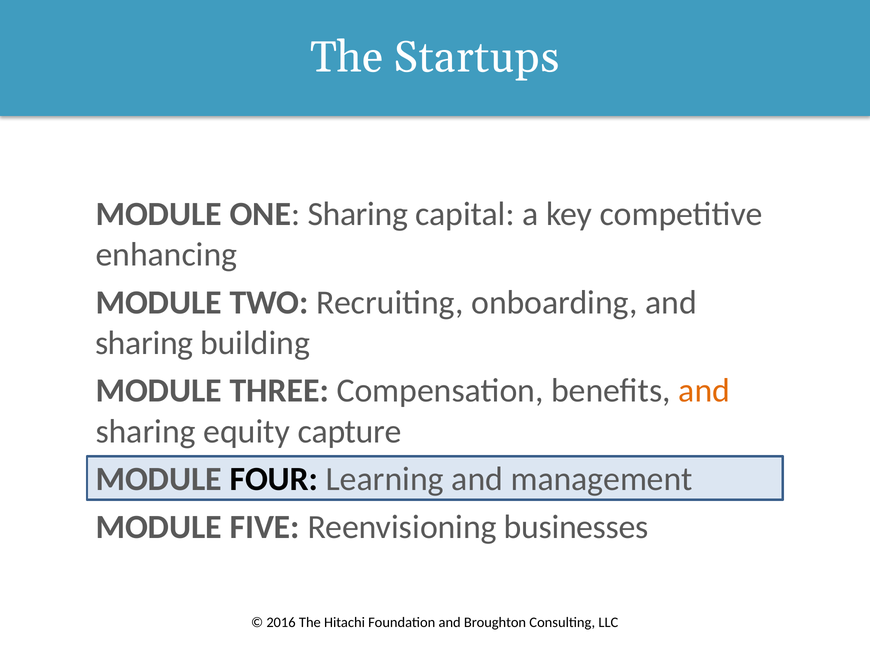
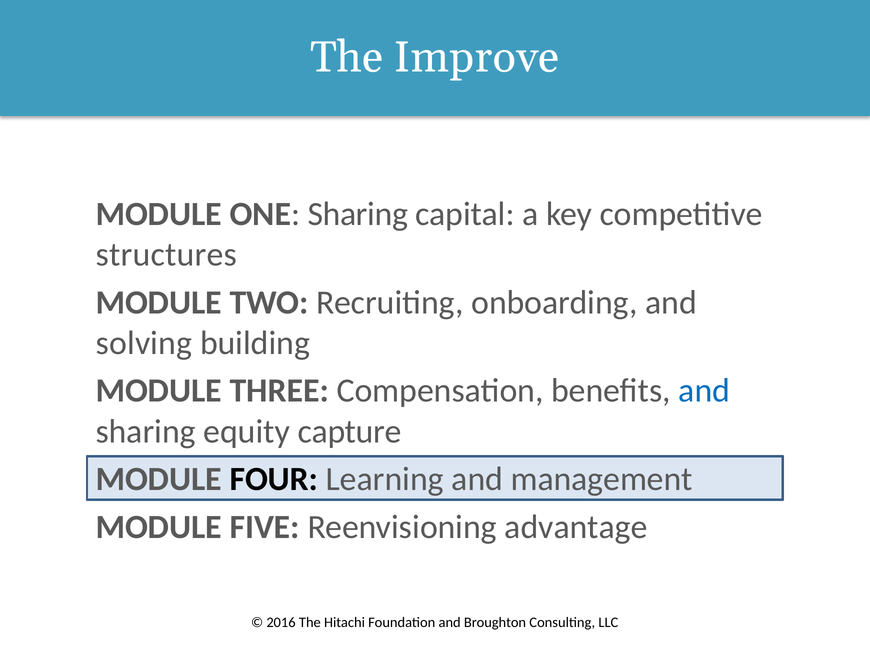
Startups: Startups -> Improve
enhancing: enhancing -> structures
sharing at (144, 343): sharing -> solving
and at (704, 391) colour: orange -> blue
businesses: businesses -> advantage
